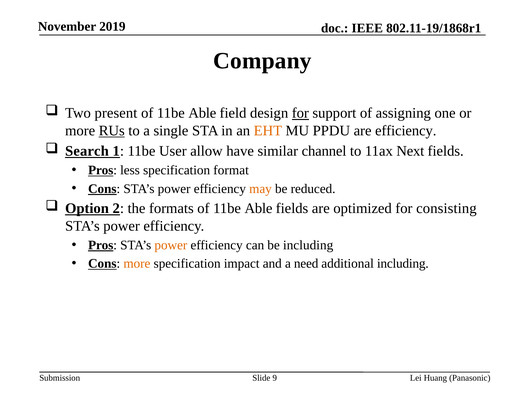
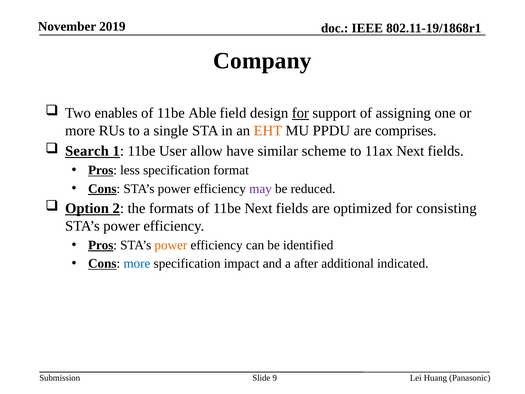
present: present -> enables
RUs underline: present -> none
are efficiency: efficiency -> comprises
channel: channel -> scheme
may colour: orange -> purple
formats of 11be Able: Able -> Next
be including: including -> identified
more at (137, 263) colour: orange -> blue
need: need -> after
additional including: including -> indicated
